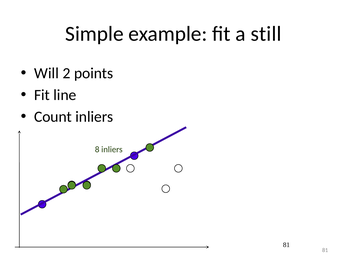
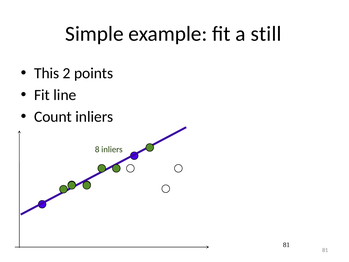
Will: Will -> This
